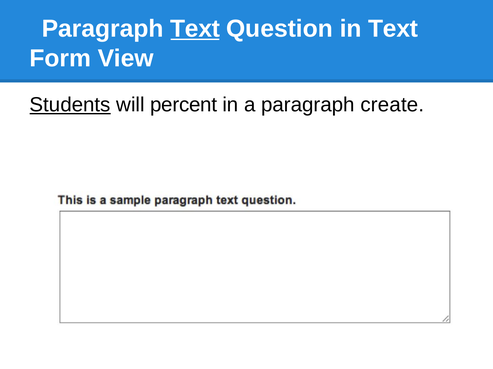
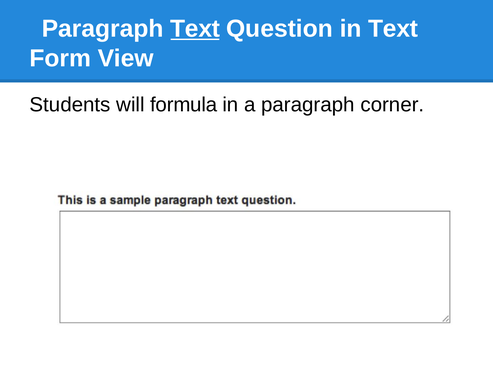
Students underline: present -> none
percent: percent -> formula
create: create -> corner
